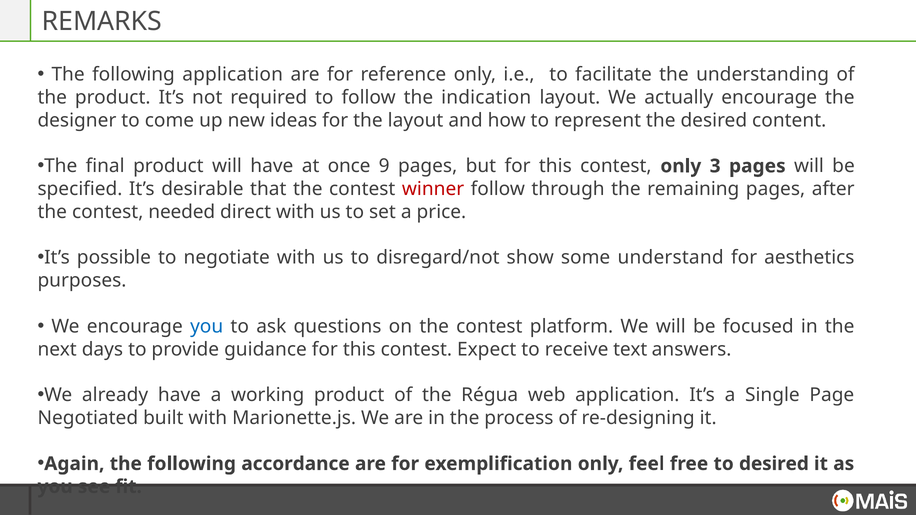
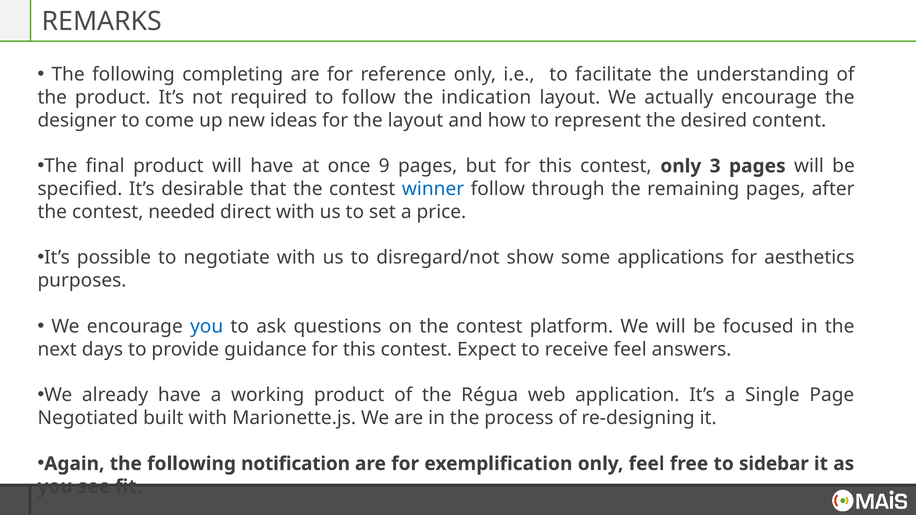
following application: application -> completing
winner colour: red -> blue
understand: understand -> applications
receive text: text -> feel
accordance: accordance -> notification
to desired: desired -> sidebar
